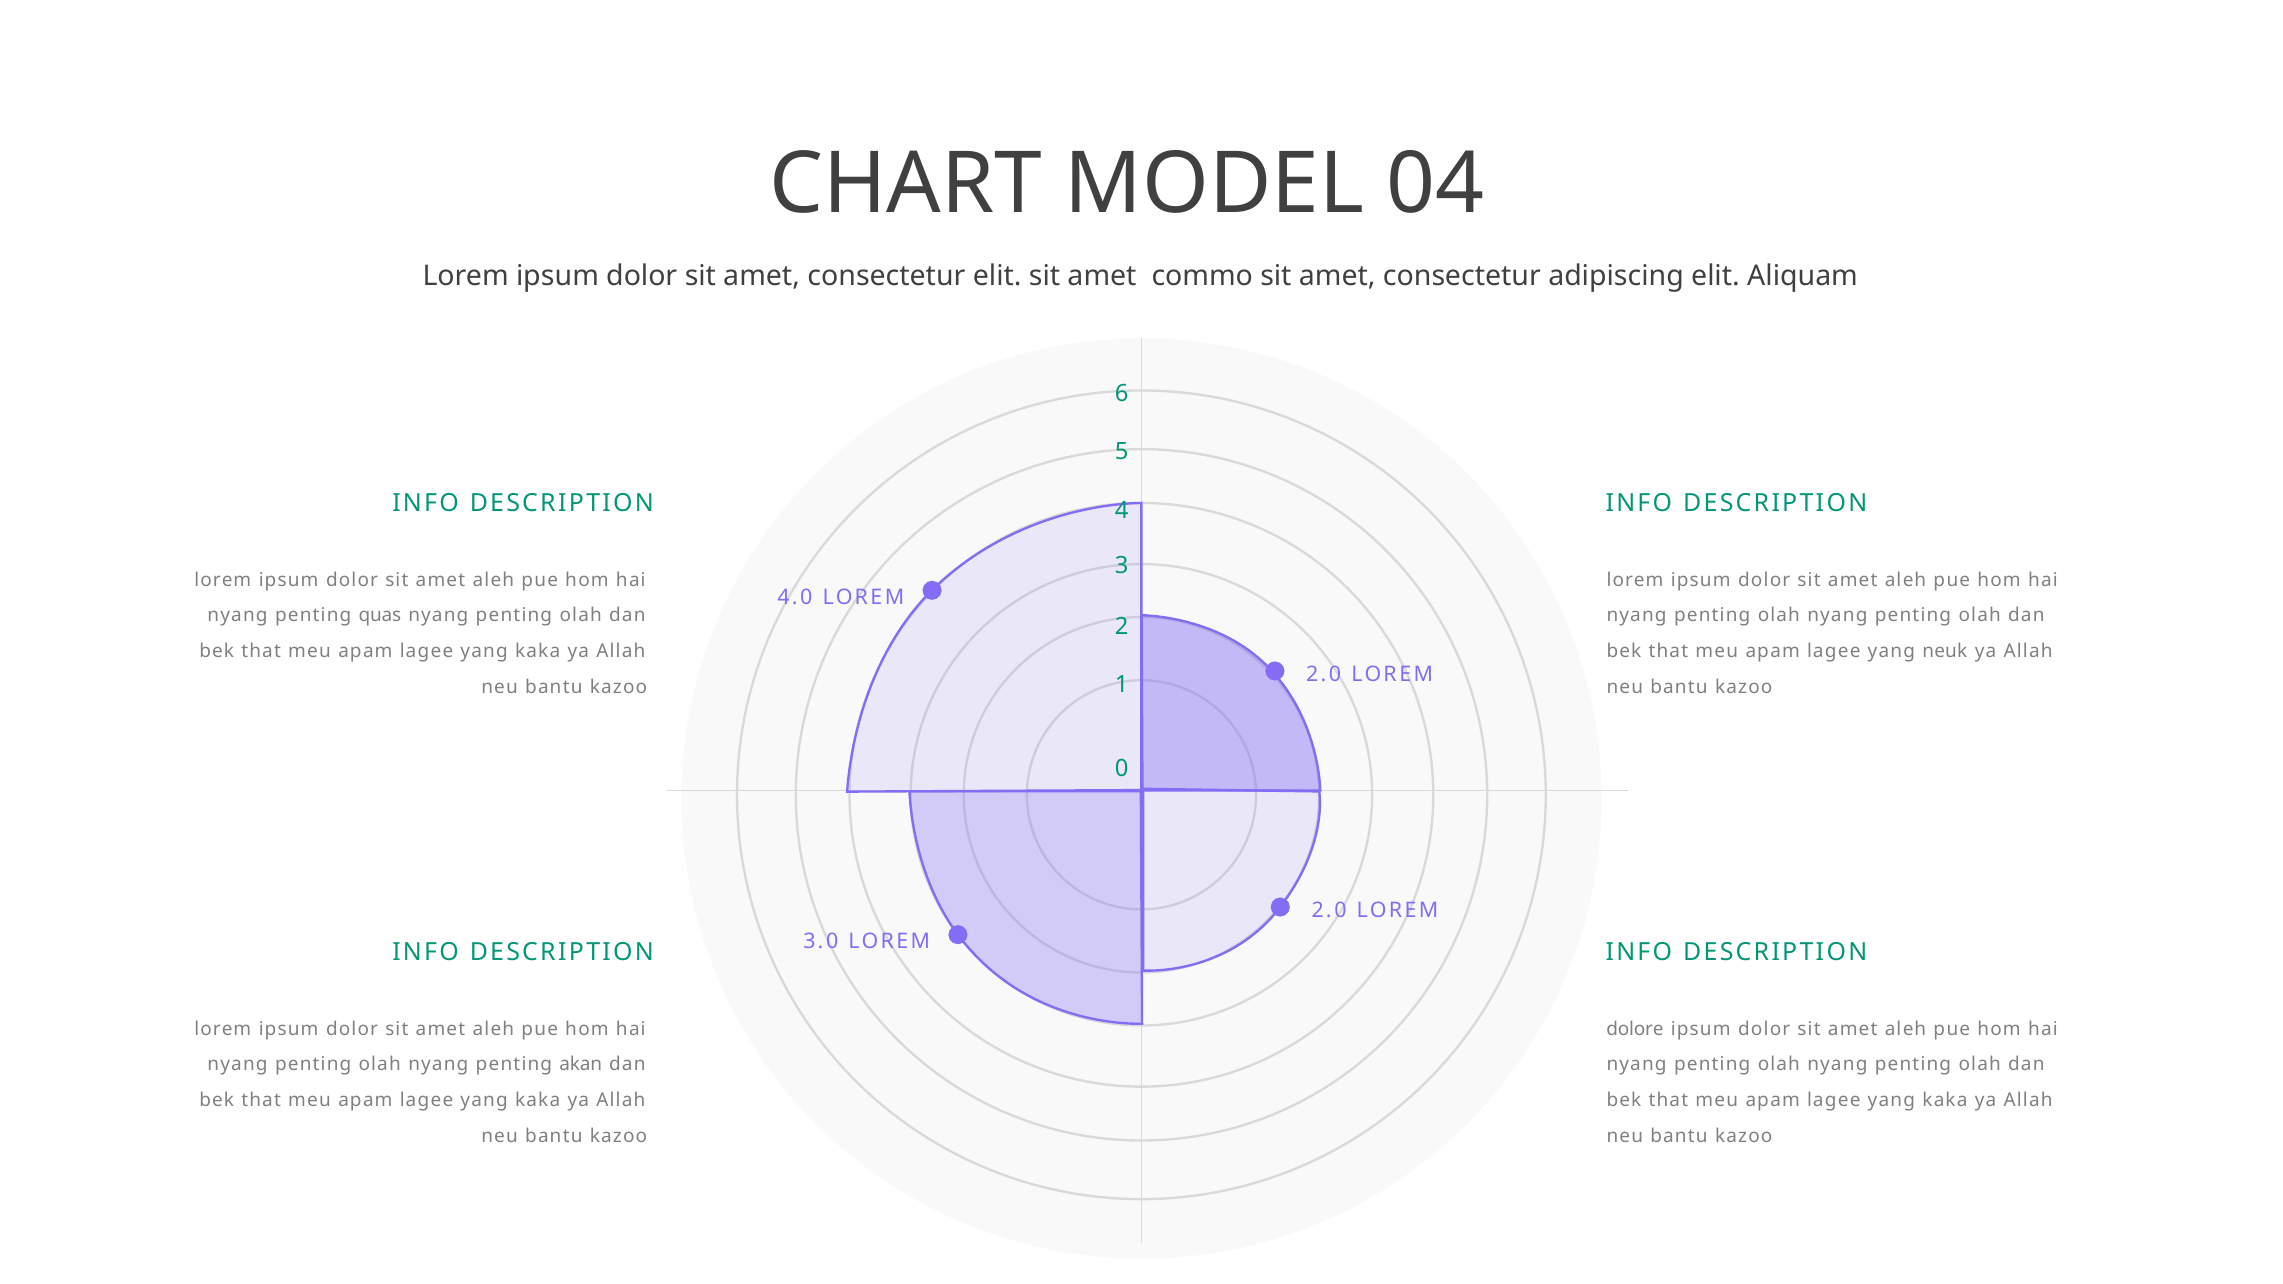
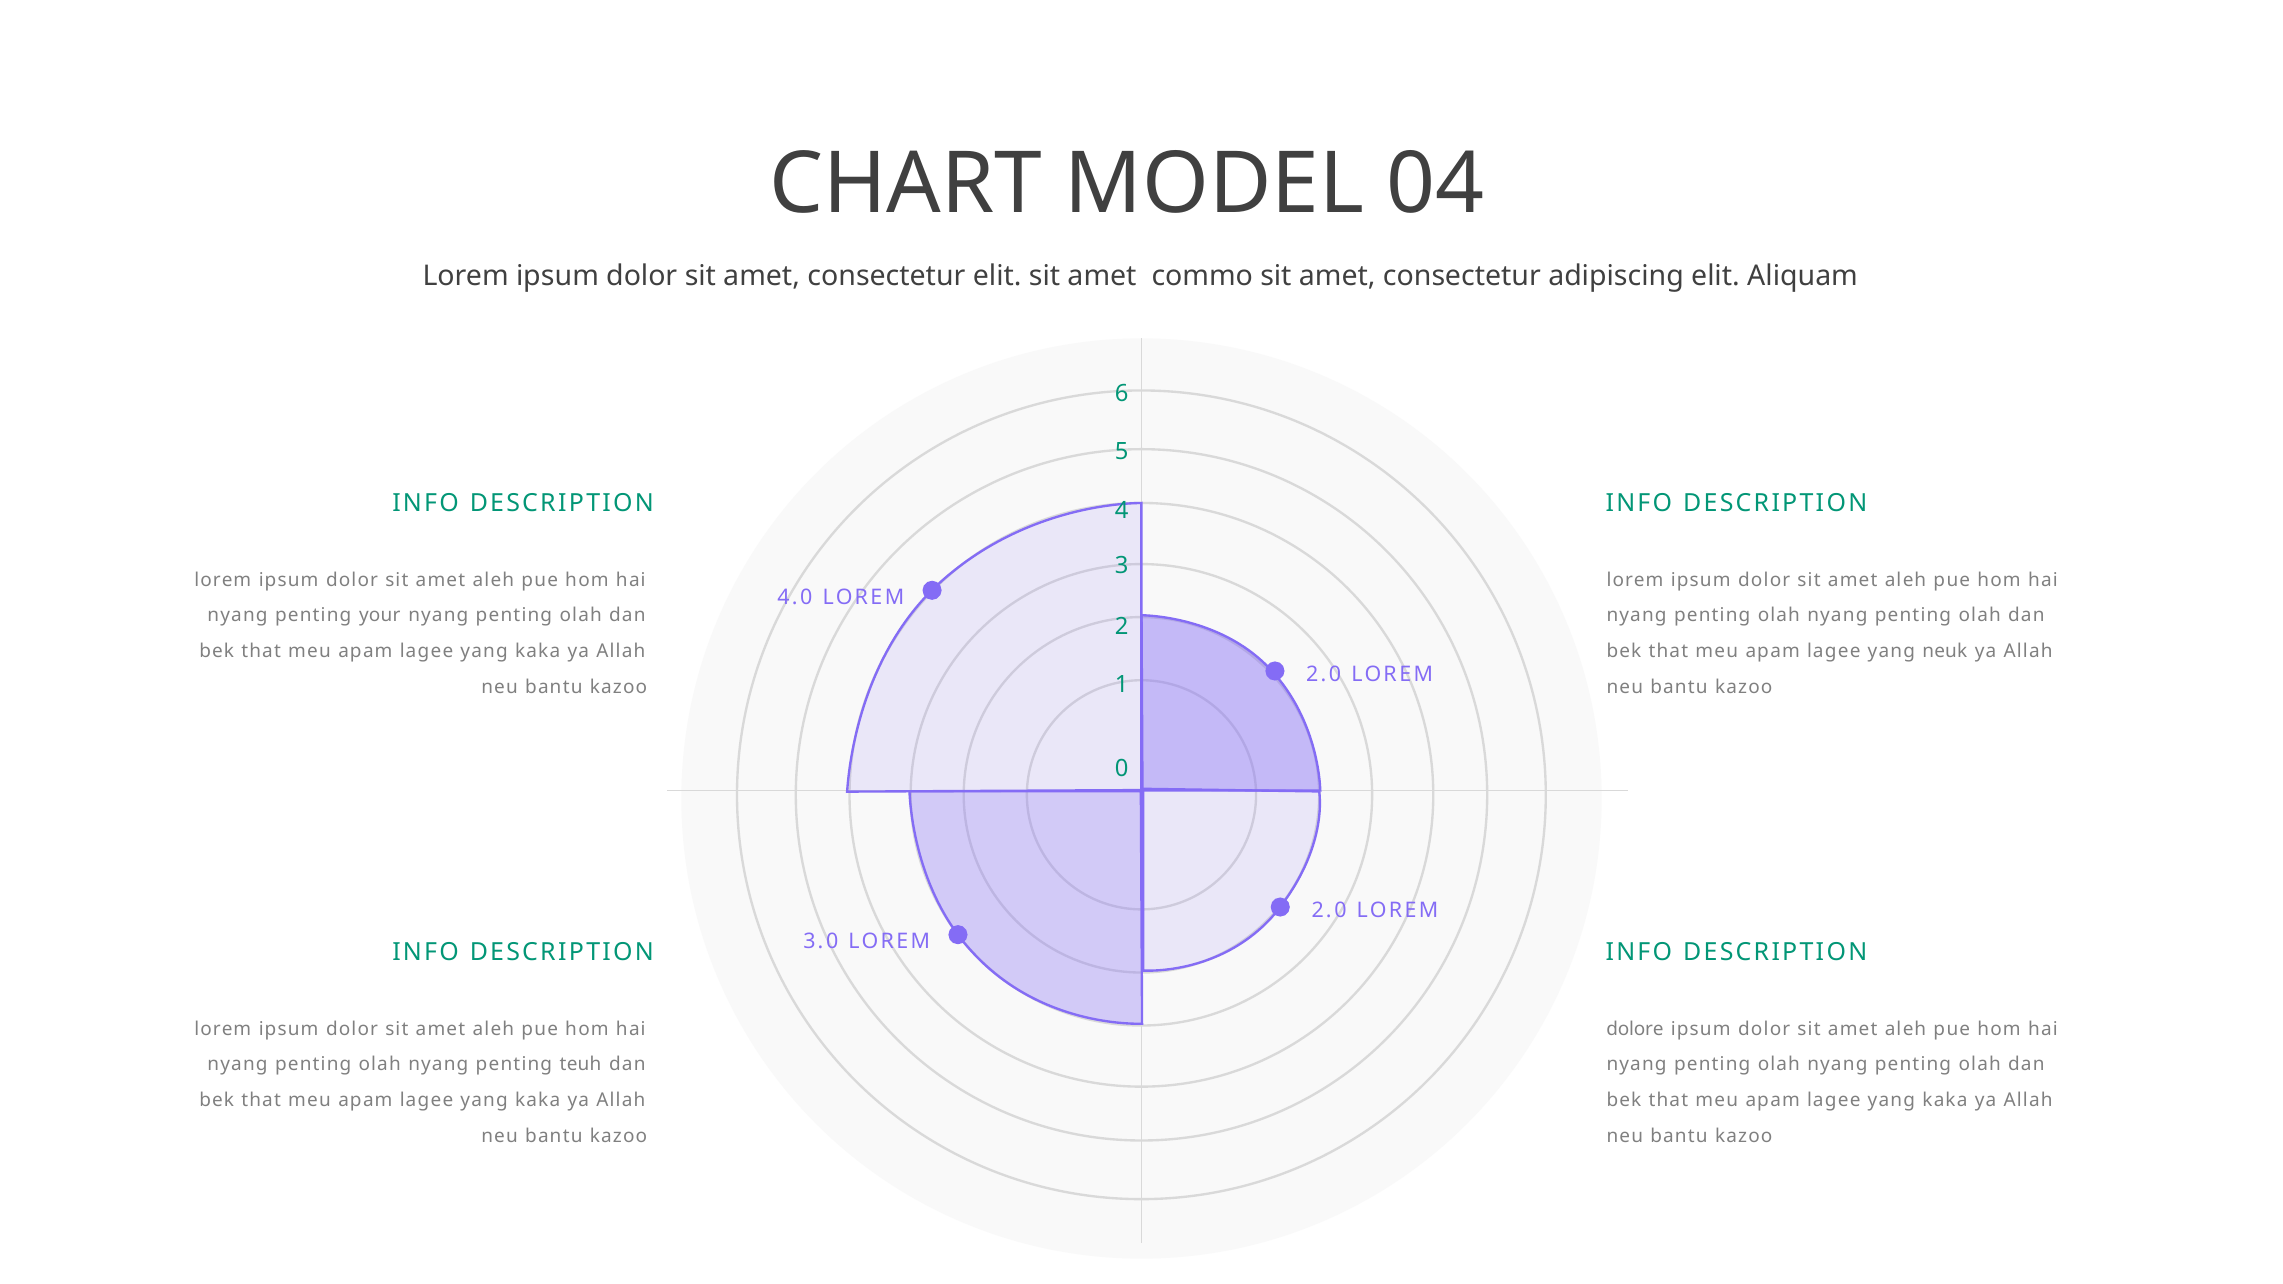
quas: quas -> your
akan: akan -> teuh
